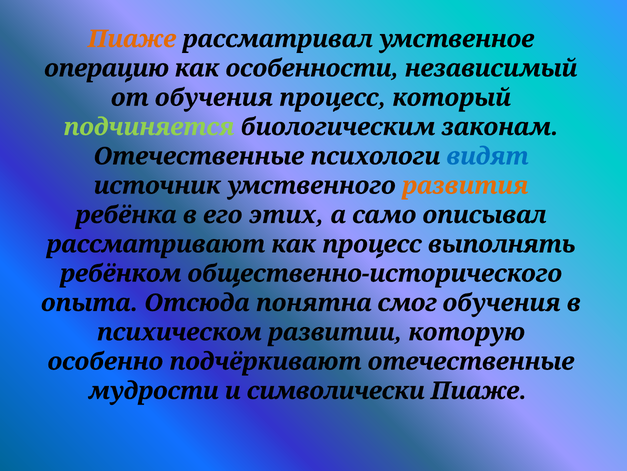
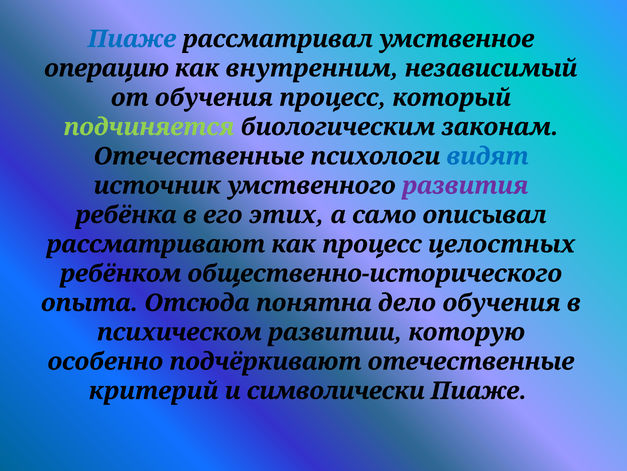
Пиаже at (132, 39) colour: orange -> blue
особенности: особенности -> внутренним
развития colour: orange -> purple
выполнять: выполнять -> целостных
смог: смог -> дело
мудрости: мудрости -> критерий
